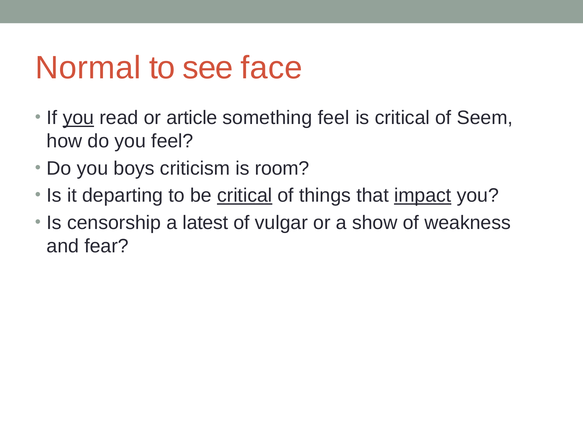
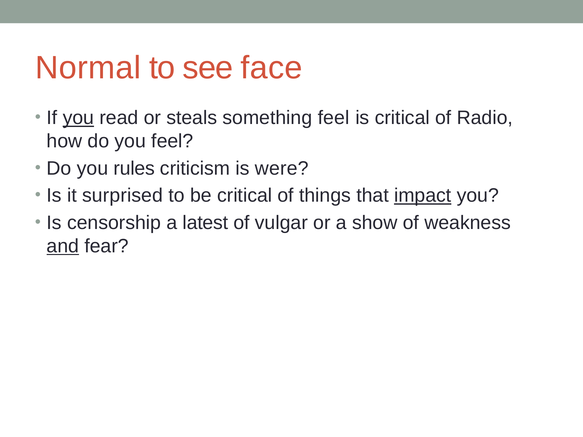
article: article -> steals
Seem: Seem -> Radio
boys: boys -> rules
room: room -> were
departing: departing -> surprised
critical at (245, 196) underline: present -> none
and underline: none -> present
